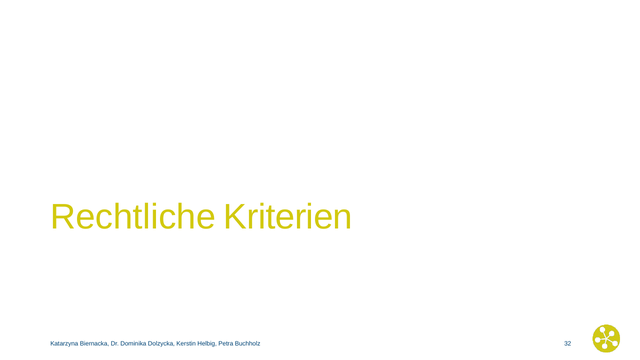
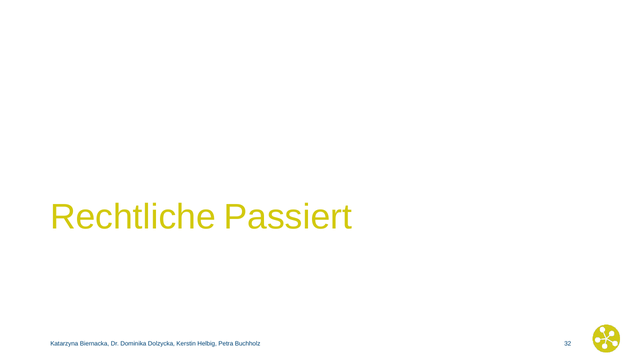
Kriterien: Kriterien -> Passiert
